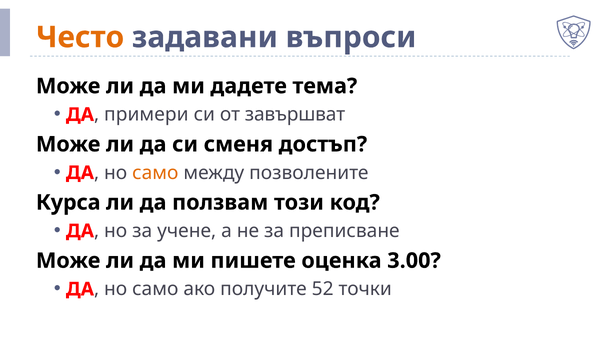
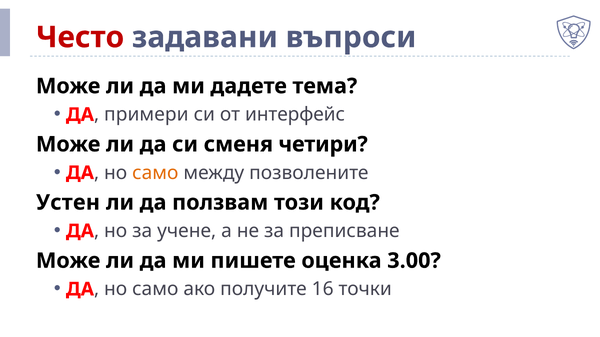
Често colour: orange -> red
завършват: завършват -> интерфейс
достъп: достъп -> четири
Курса: Курса -> Устен
52: 52 -> 16
